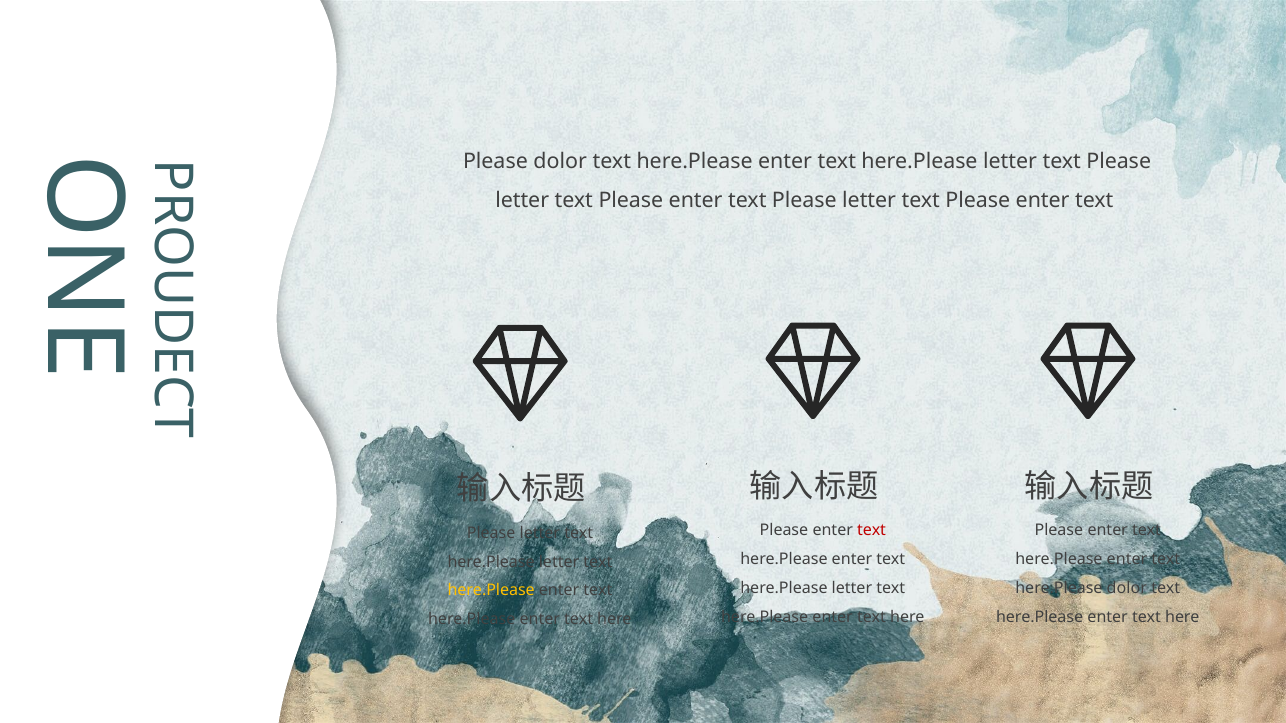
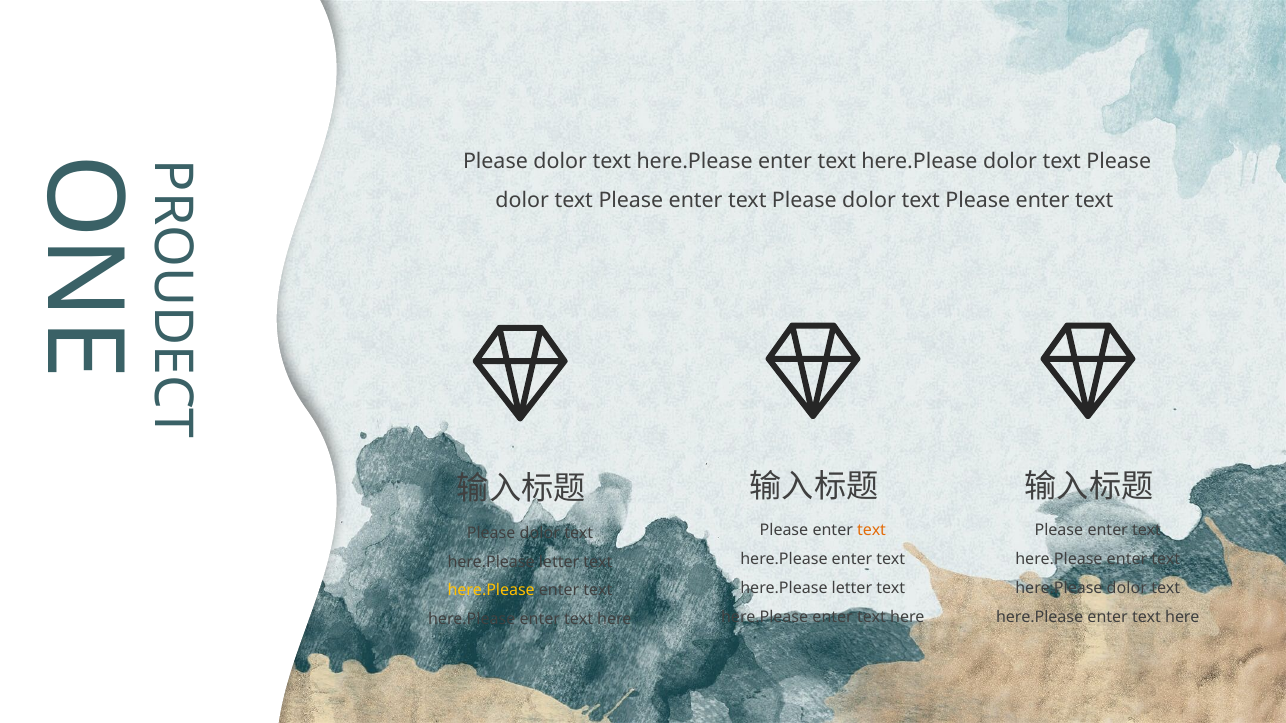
letter at (1010, 162): letter -> dolor
letter at (522, 201): letter -> dolor
enter text Please letter: letter -> dolor
text at (872, 531) colour: red -> orange
letter at (540, 533): letter -> dolor
